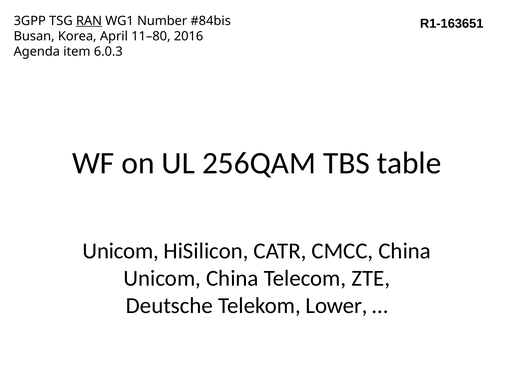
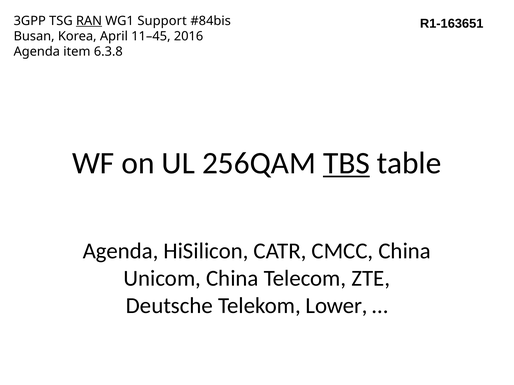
Number: Number -> Support
11–80: 11–80 -> 11–45
6.0.3: 6.0.3 -> 6.3.8
TBS underline: none -> present
Unicom at (121, 251): Unicom -> Agenda
